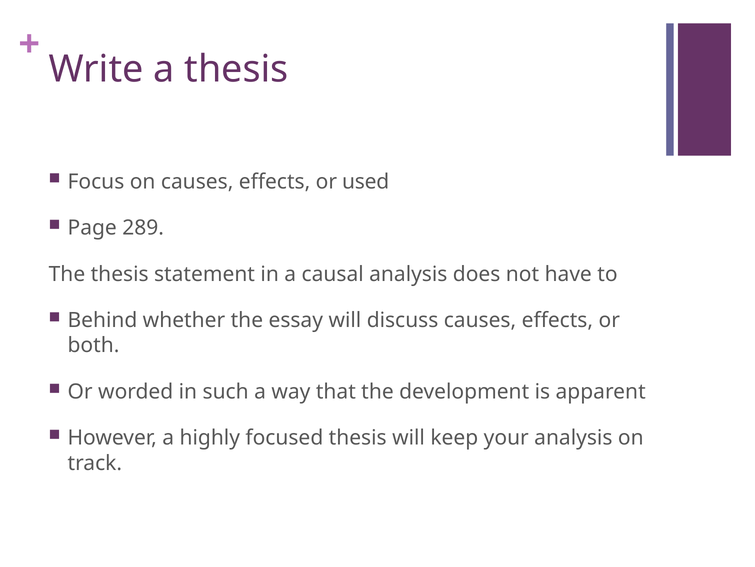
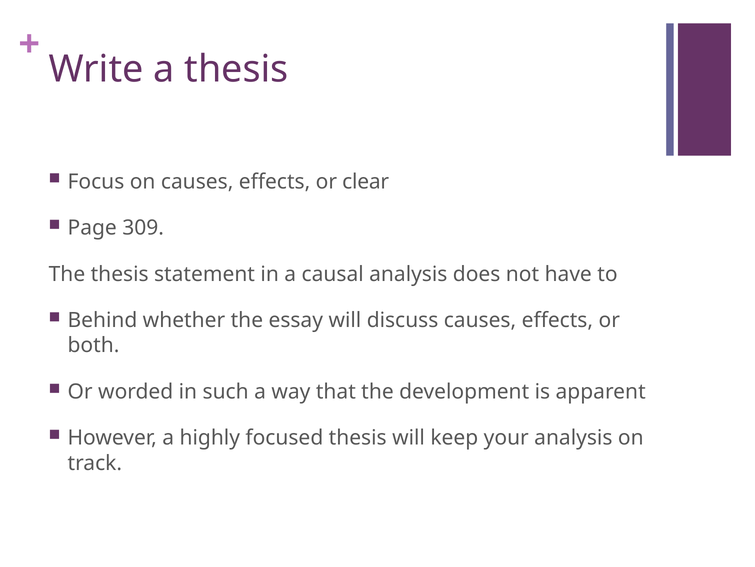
used: used -> clear
289: 289 -> 309
